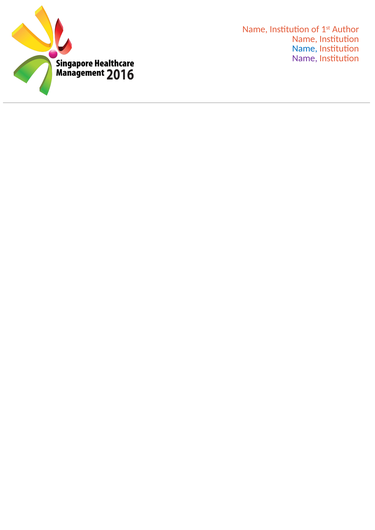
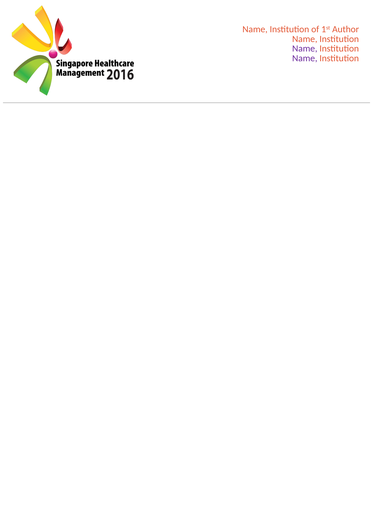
Name at (305, 49) colour: blue -> purple
